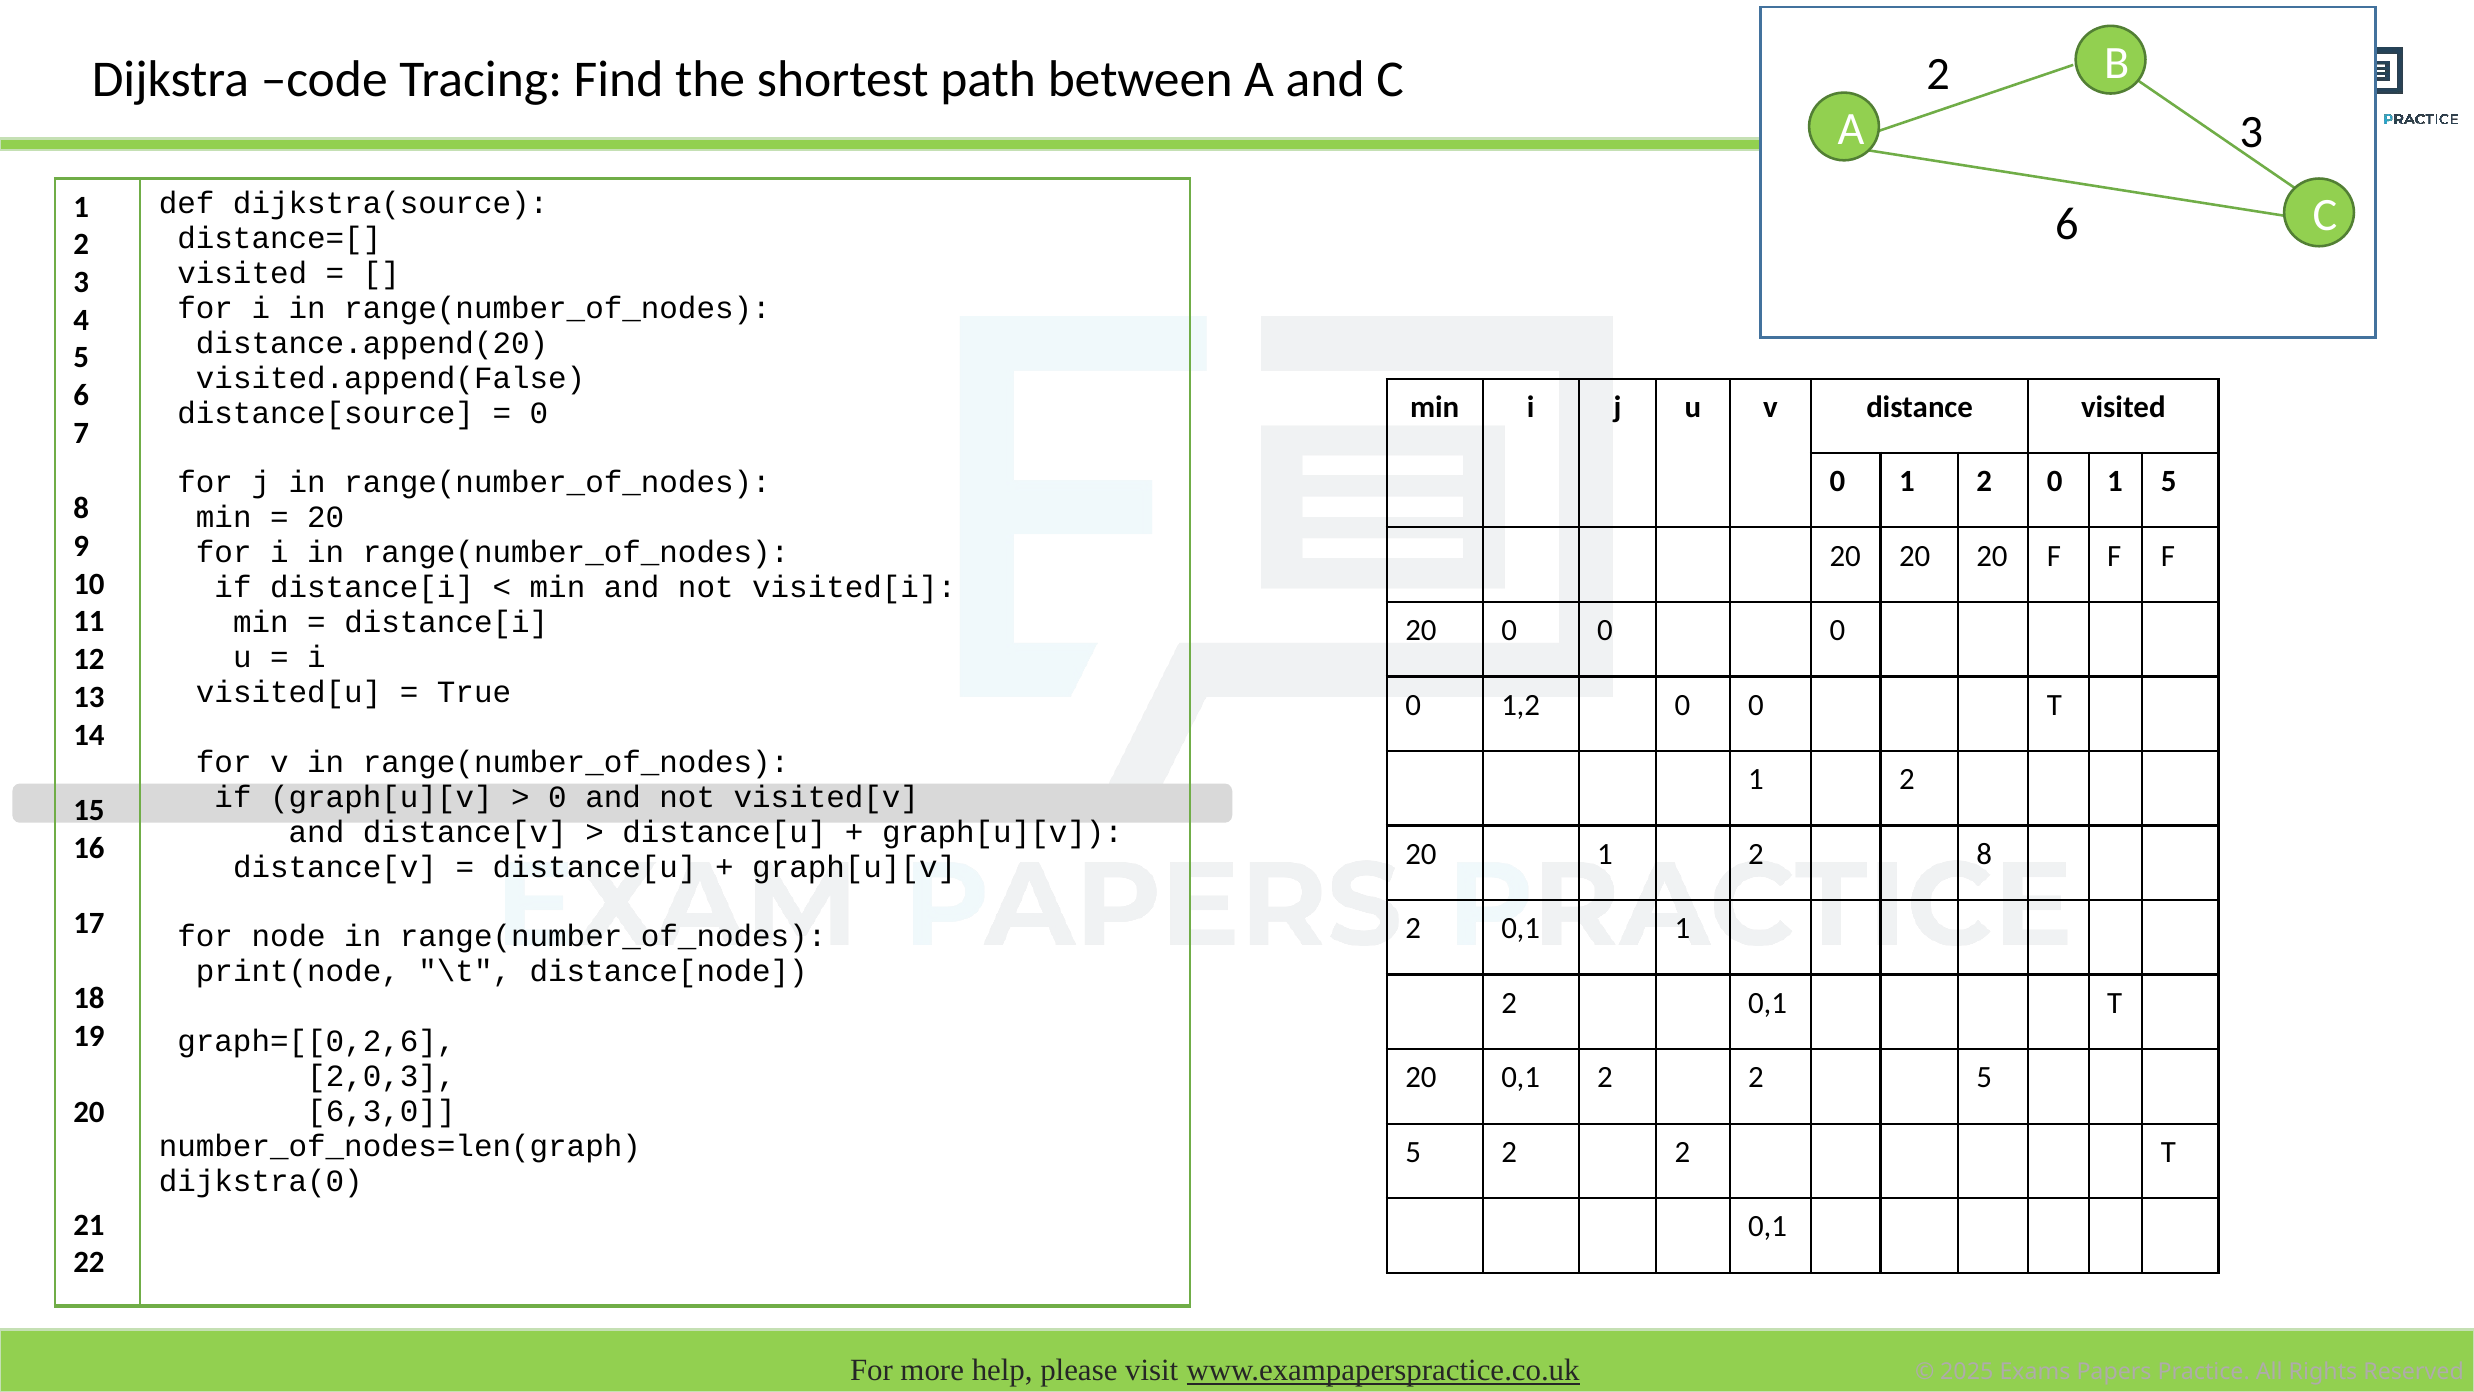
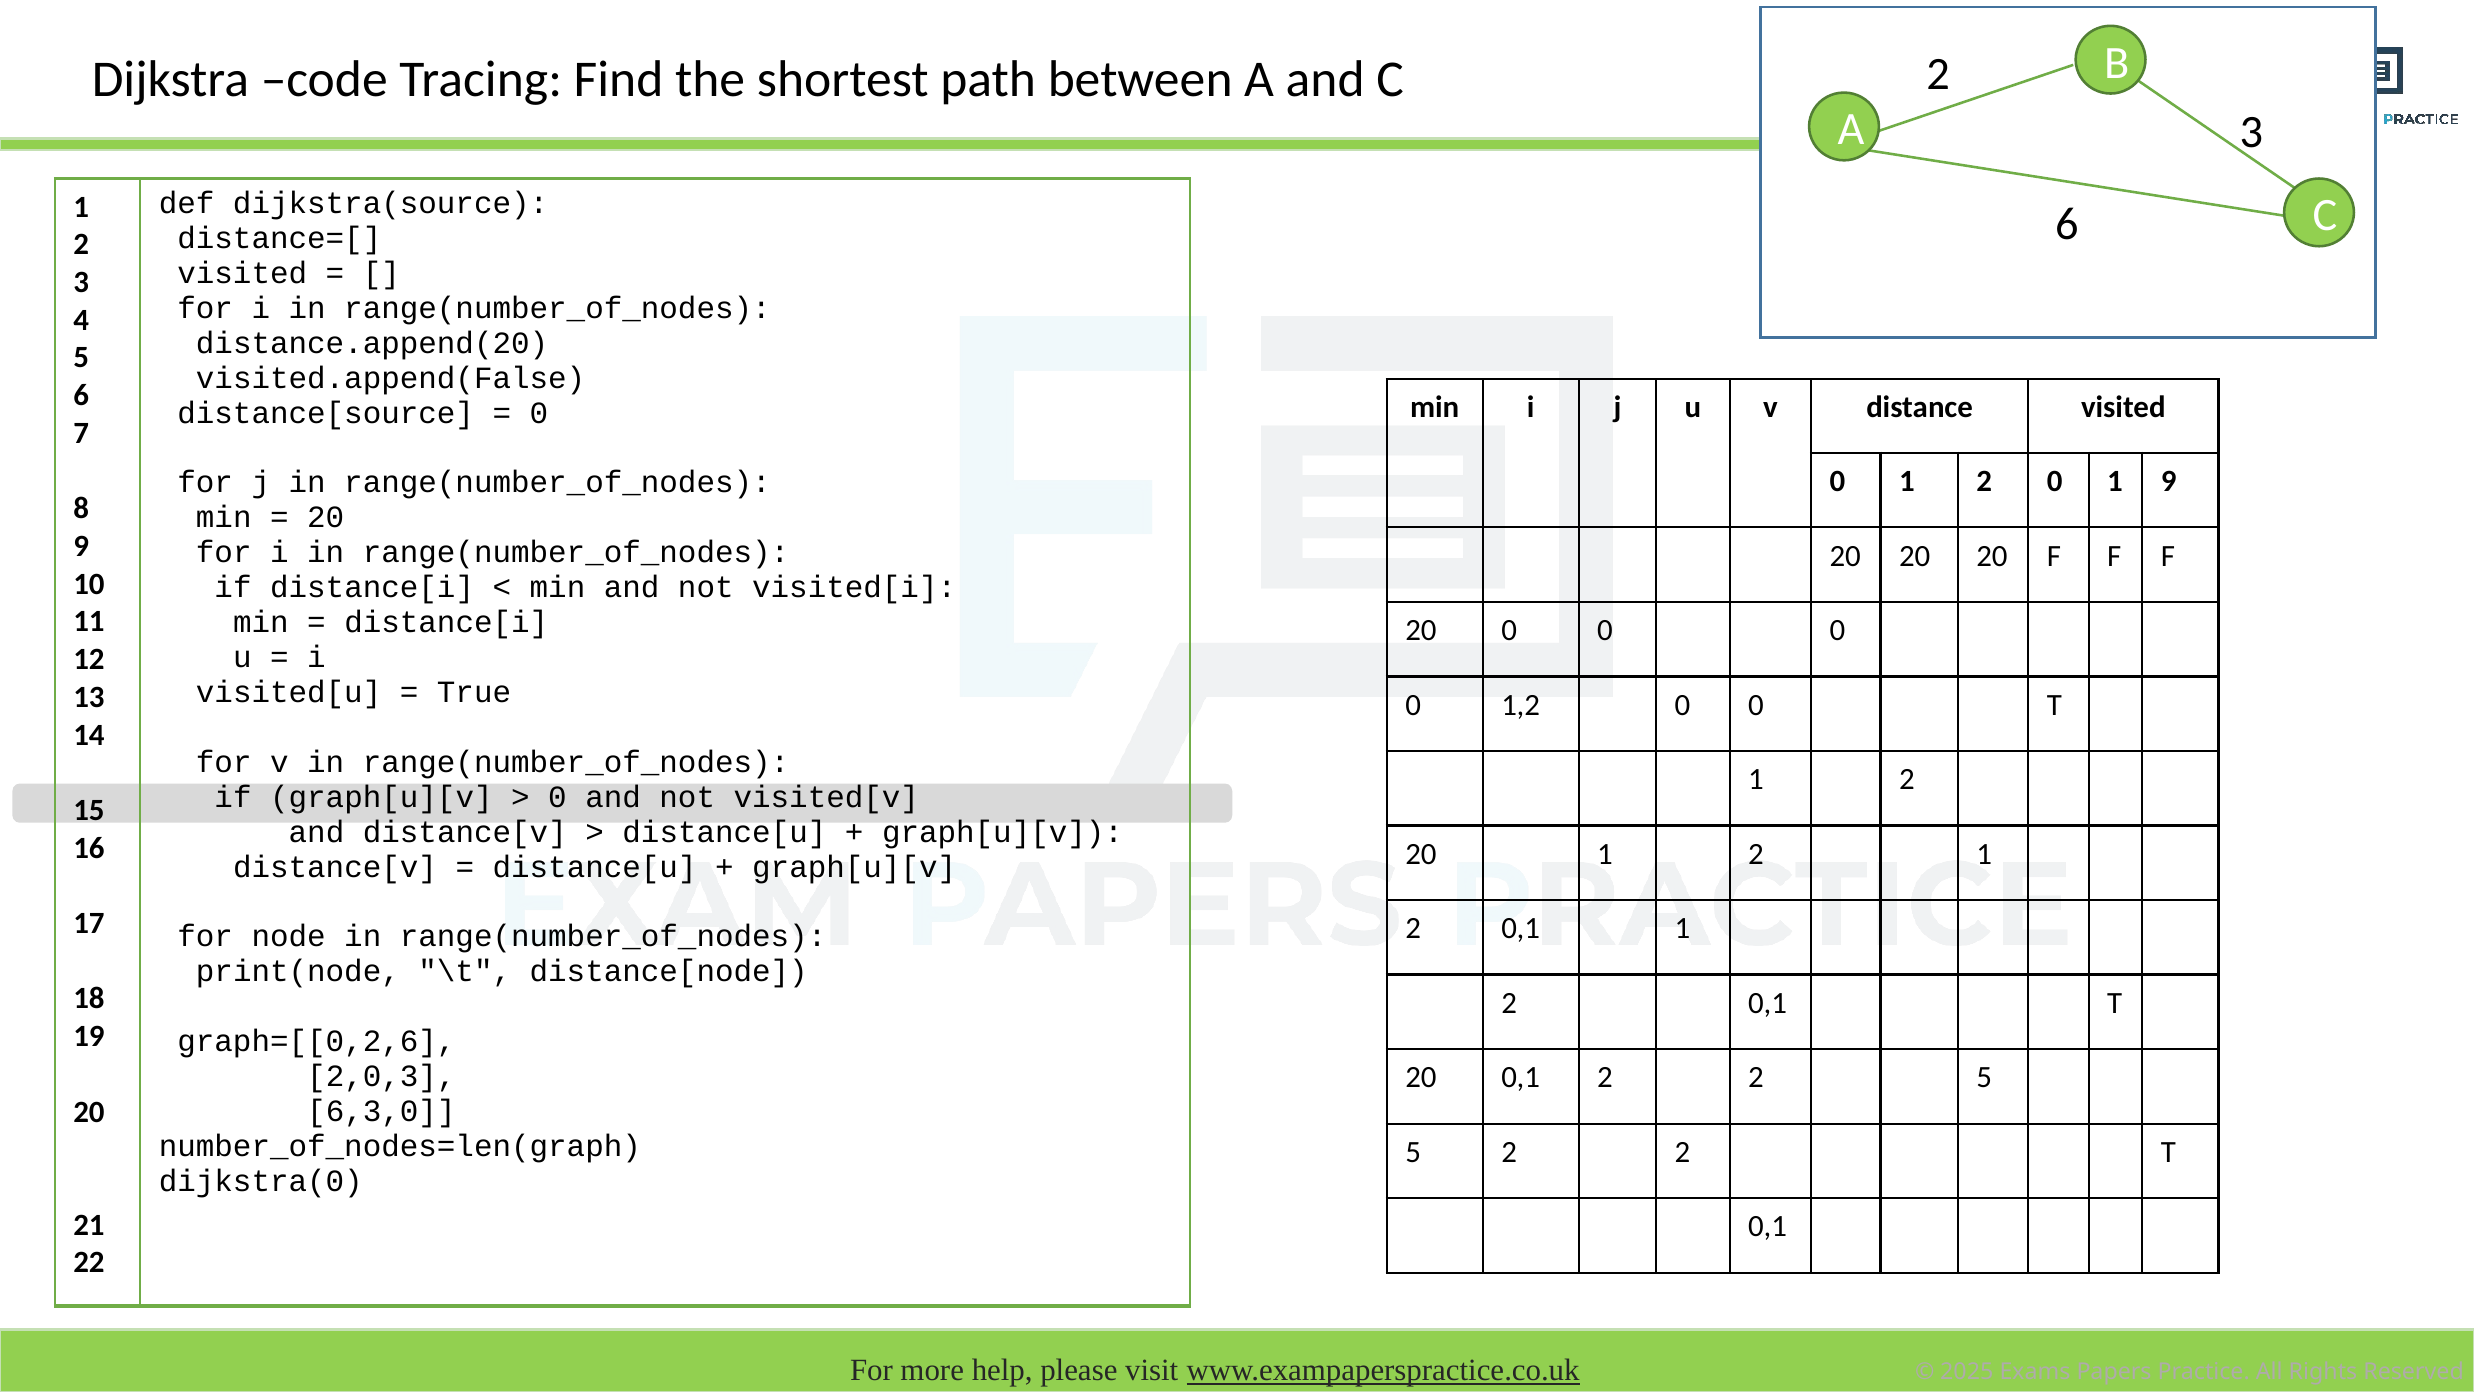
1 5: 5 -> 9
2 8: 8 -> 1
